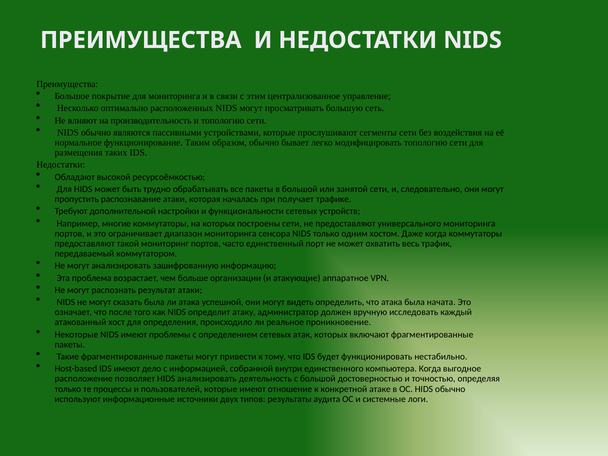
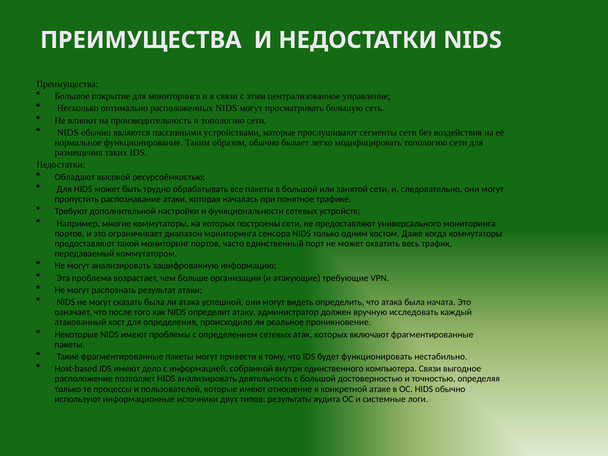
получает: получает -> понятное
аппаратное: аппаратное -> требующие
компьютера Когда: Когда -> Связи
